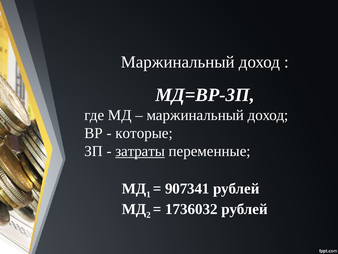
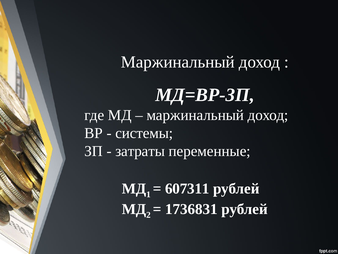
которые: которые -> системы
затраты underline: present -> none
907341: 907341 -> 607311
1736032: 1736032 -> 1736831
